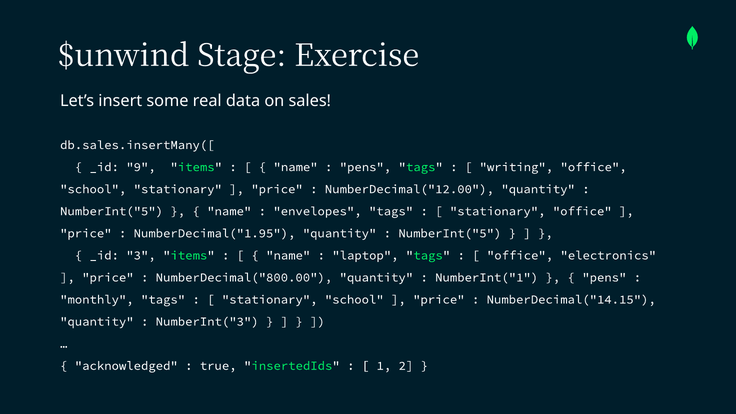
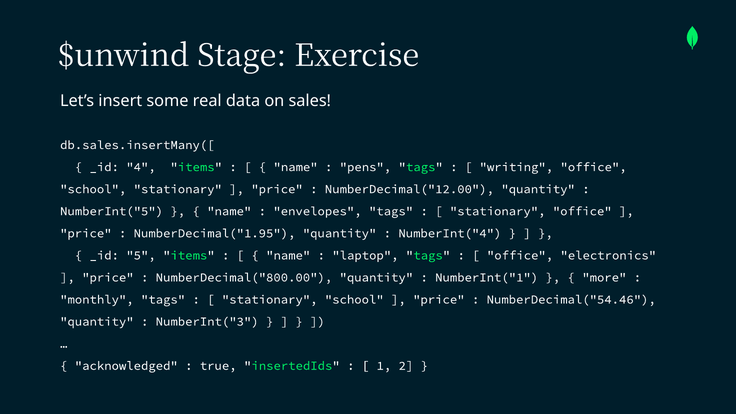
9: 9 -> 4
NumberInt("5 at (450, 233): NumberInt("5 -> NumberInt("4
3: 3 -> 5
pens at (604, 277): pens -> more
NumberDecimal("14.15: NumberDecimal("14.15 -> NumberDecimal("54.46
